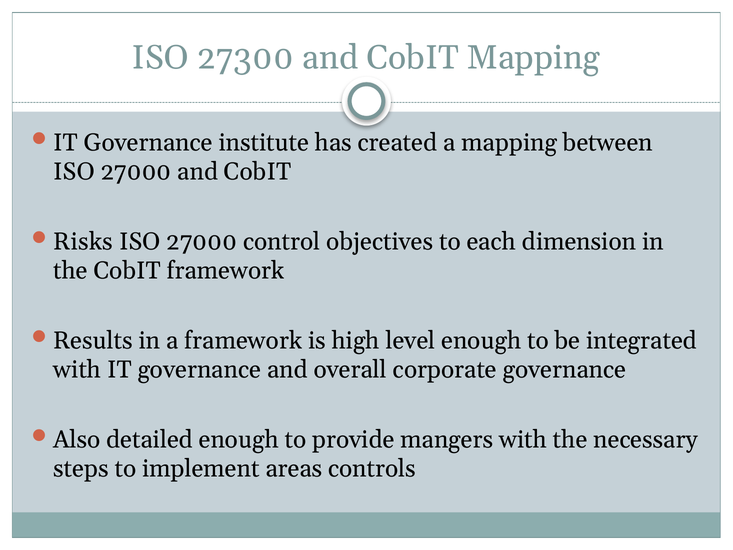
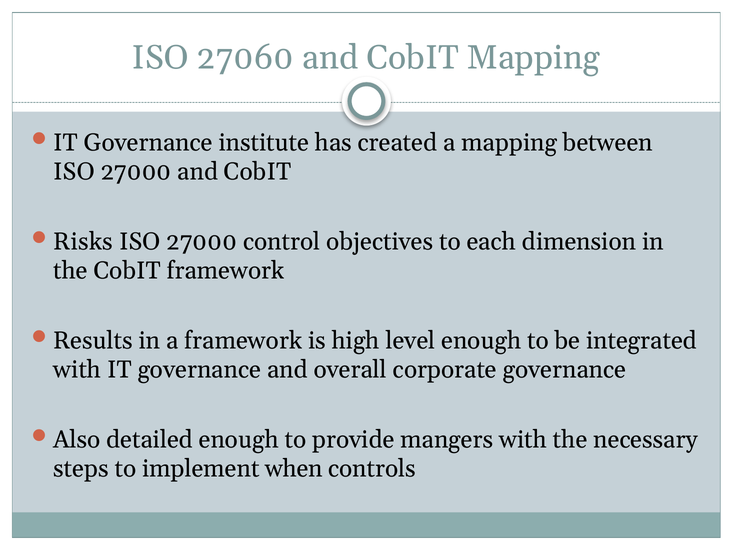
27300: 27300 -> 27060
areas: areas -> when
